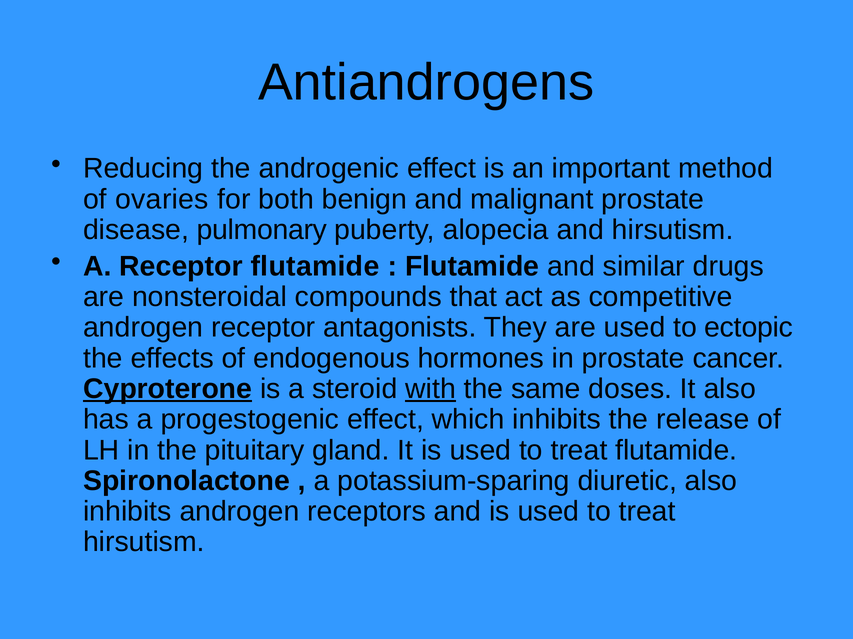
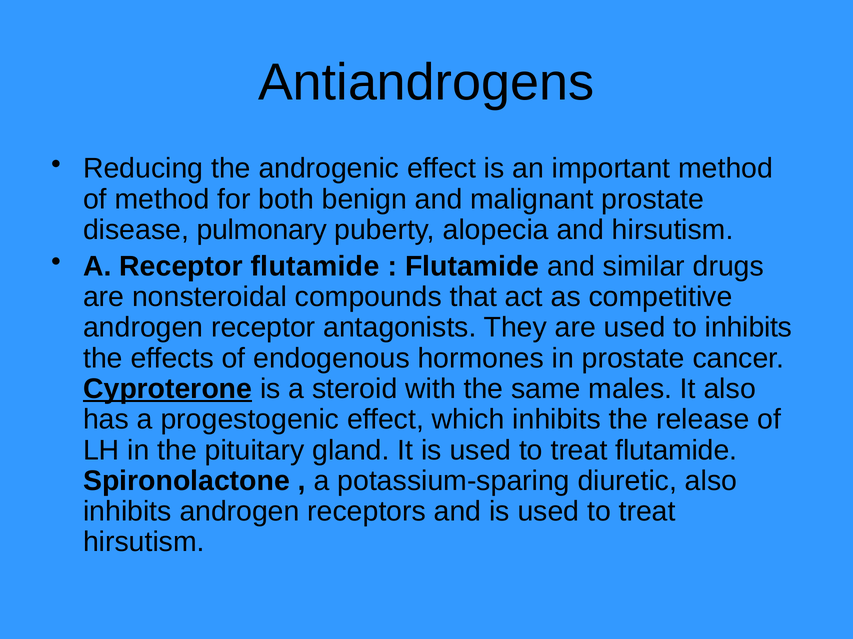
of ovaries: ovaries -> method
to ectopic: ectopic -> inhibits
with underline: present -> none
doses: doses -> males
